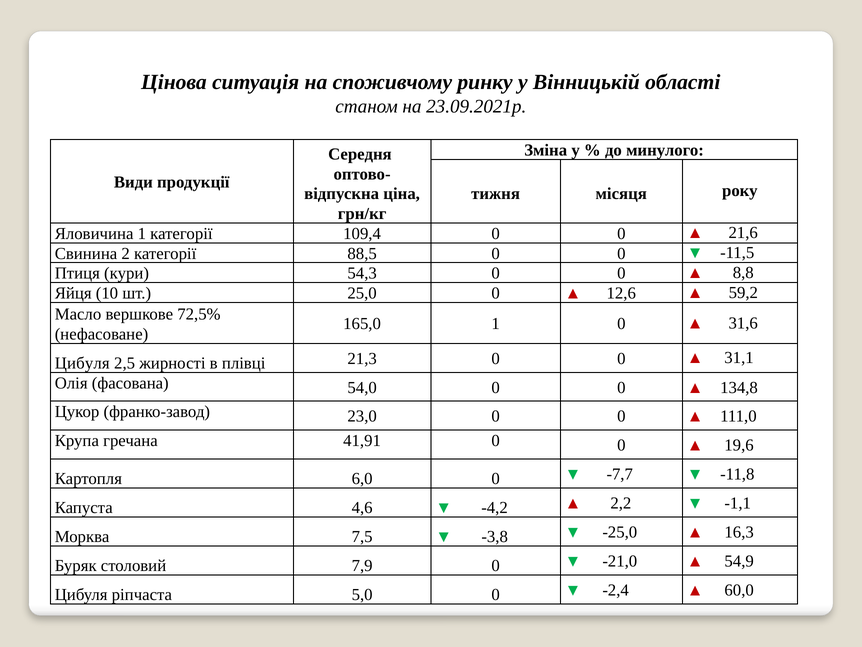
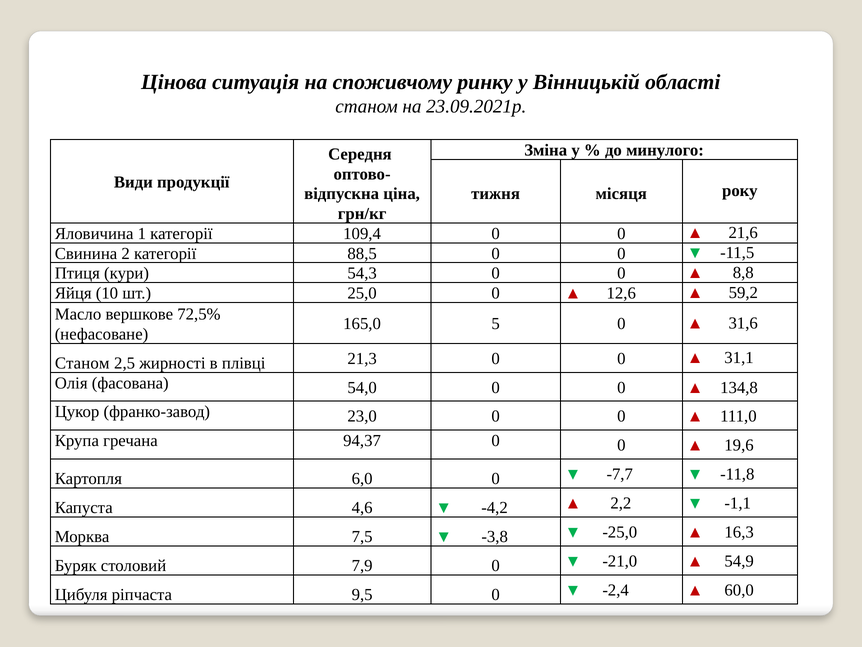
165,0 1: 1 -> 5
Цибуля at (82, 363): Цибуля -> Станом
41,91: 41,91 -> 94,37
5,0: 5,0 -> 9,5
